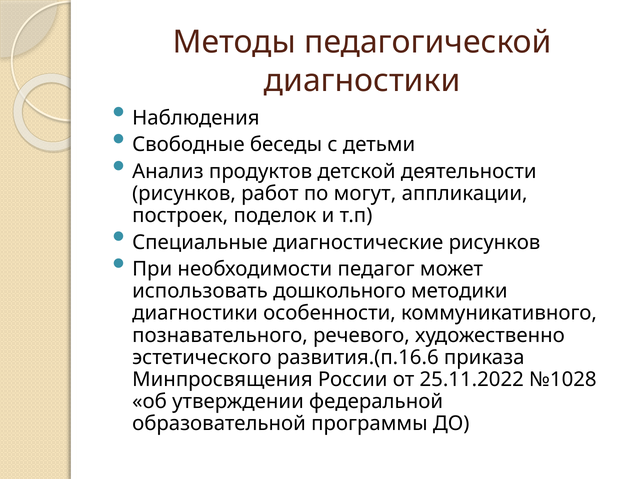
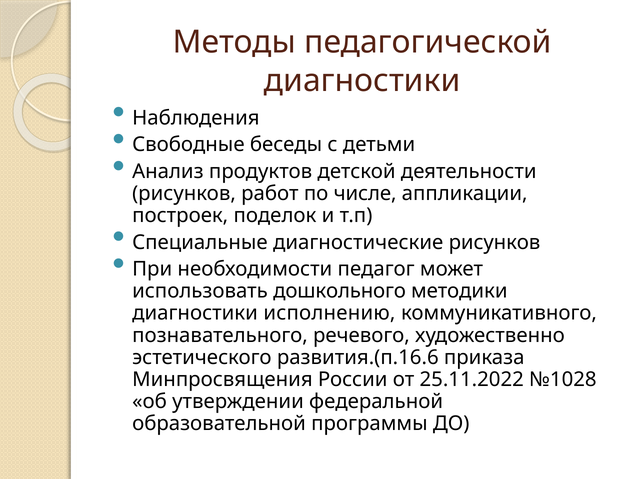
могут: могут -> числе
особенности: особенности -> исполнению
